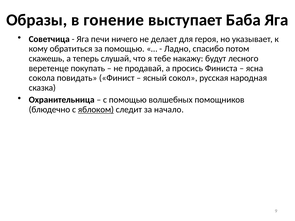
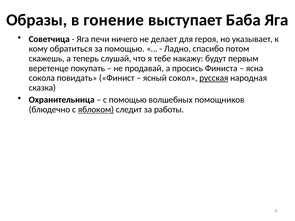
лесного: лесного -> первым
русская underline: none -> present
начало: начало -> работы
